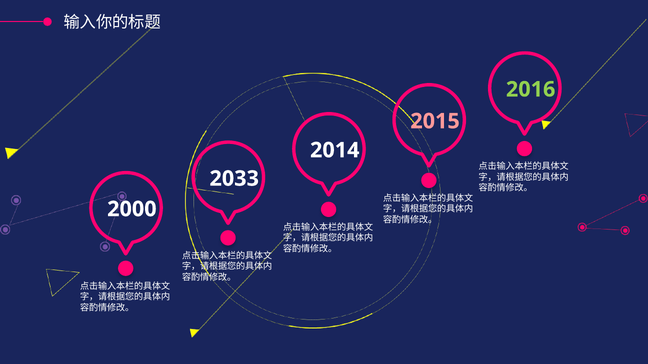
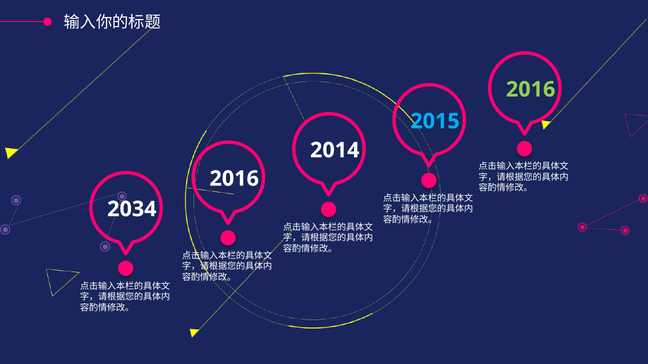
2015 colour: pink -> light blue
2033 at (234, 179): 2033 -> 2016
2000: 2000 -> 2034
